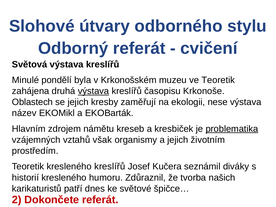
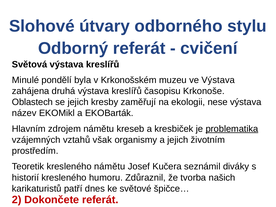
ve Teoretik: Teoretik -> Výstava
výstava at (93, 91) underline: present -> none
kresleného kreslířů: kreslířů -> námětu
